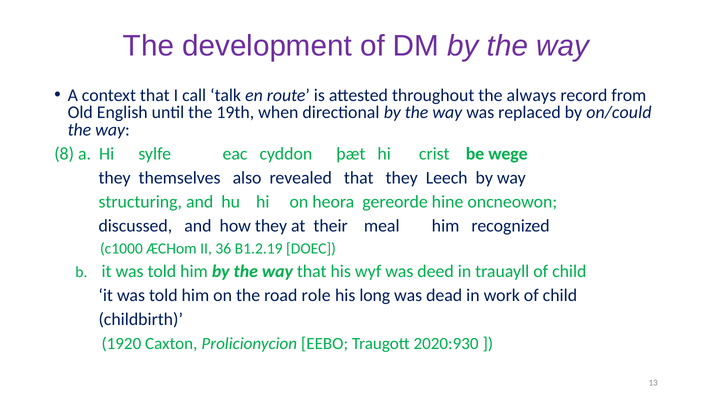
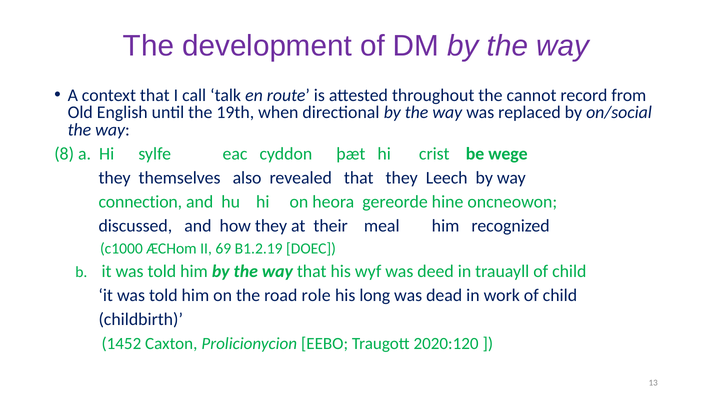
always: always -> cannot
on/could: on/could -> on/social
structuring: structuring -> connection
36: 36 -> 69
1920: 1920 -> 1452
2020:930: 2020:930 -> 2020:120
